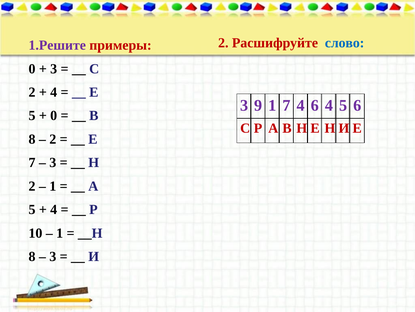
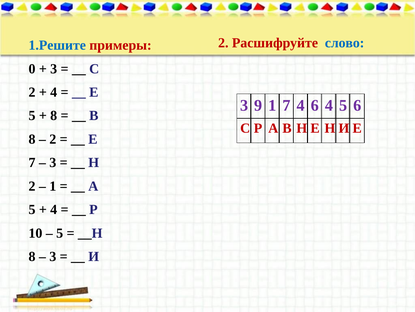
1.Решите colour: purple -> blue
0 at (54, 115): 0 -> 8
1 at (60, 233): 1 -> 5
